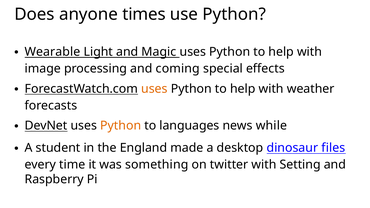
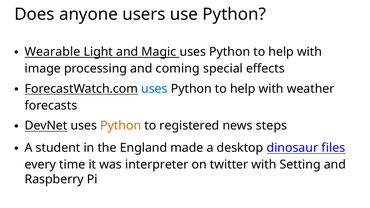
times: times -> users
uses at (154, 89) colour: orange -> blue
languages: languages -> registered
while: while -> steps
something: something -> interpreter
